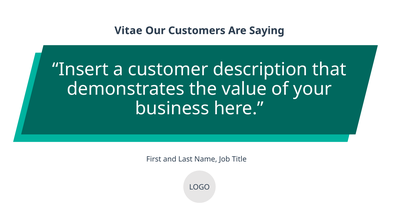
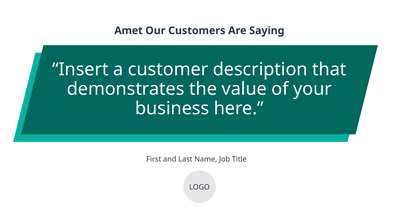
Vitae: Vitae -> Amet
